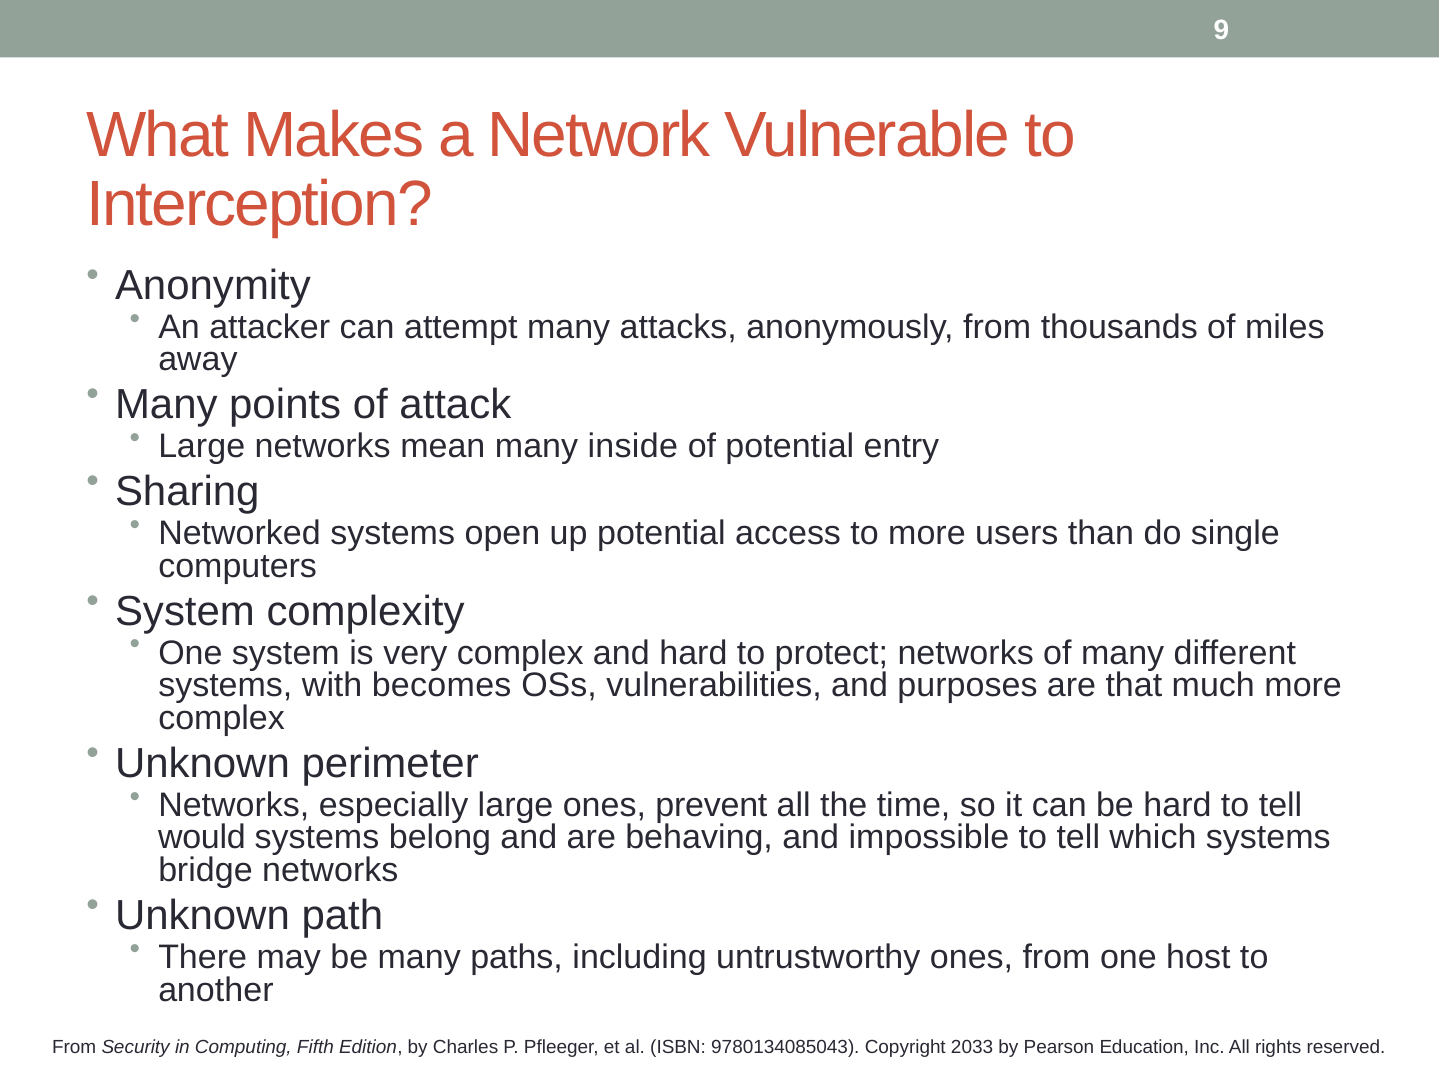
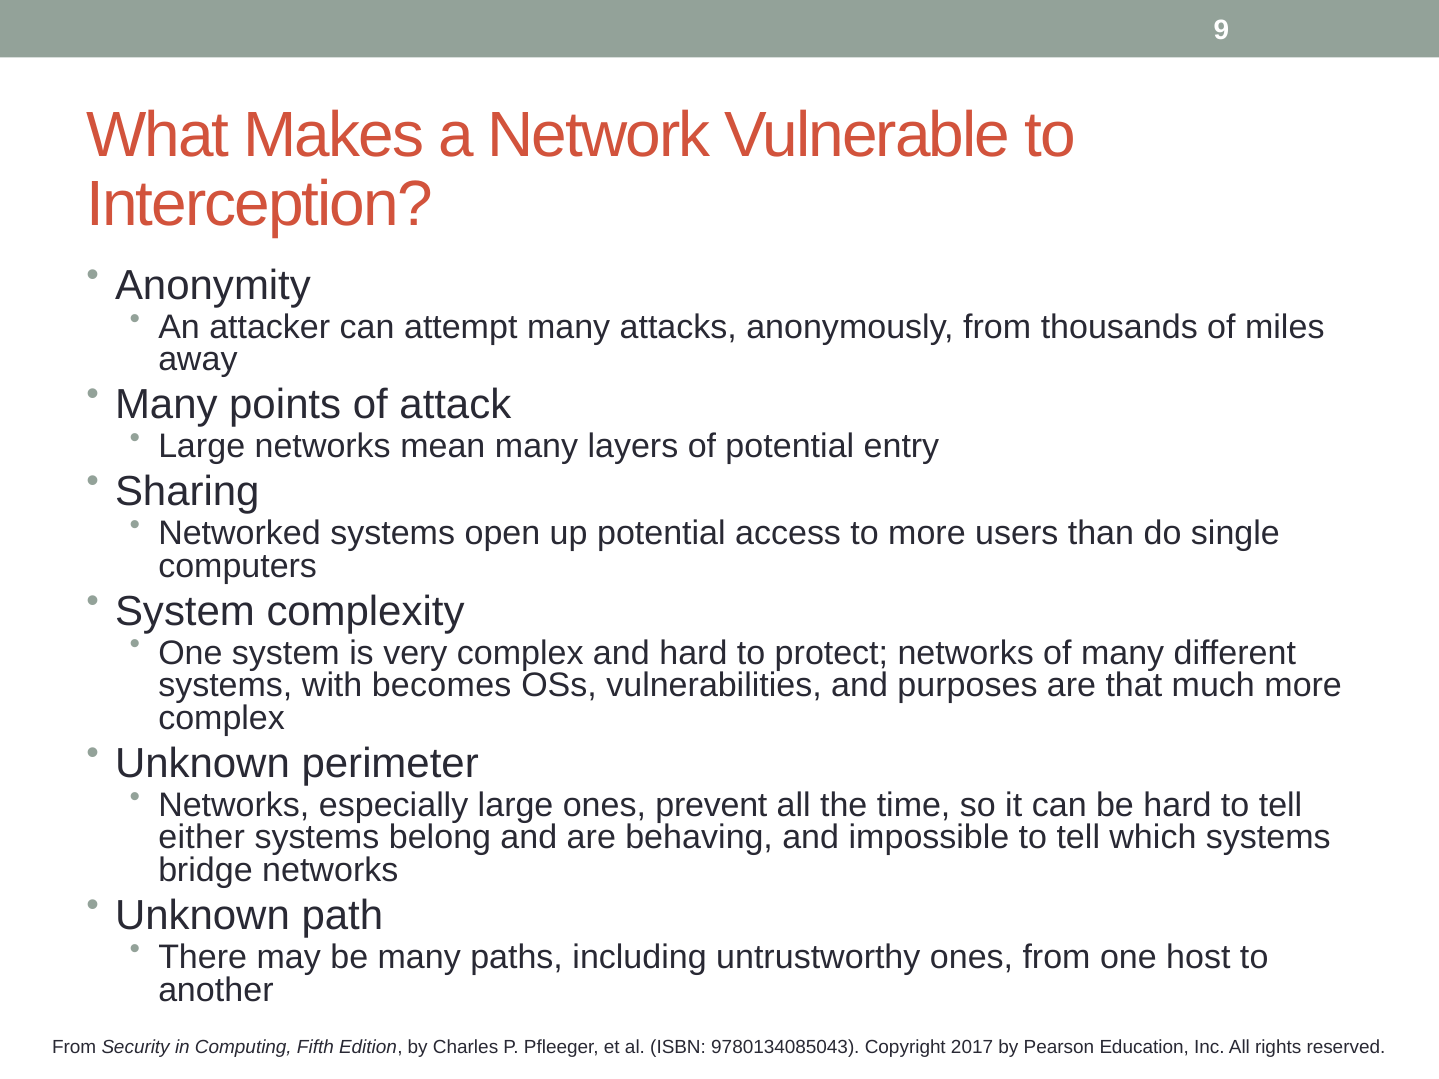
inside: inside -> layers
would: would -> either
2033: 2033 -> 2017
